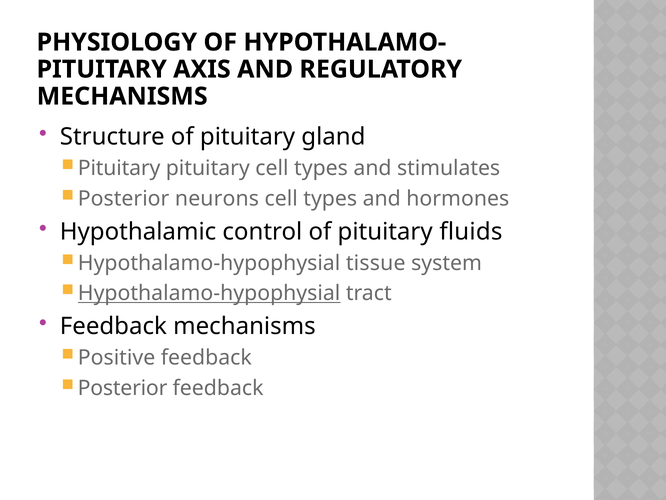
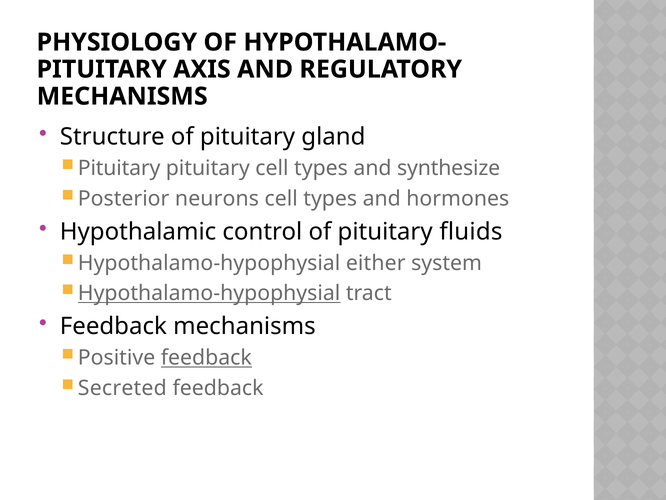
stimulates: stimulates -> synthesize
tissue: tissue -> either
feedback at (206, 358) underline: none -> present
Posterior at (123, 388): Posterior -> Secreted
